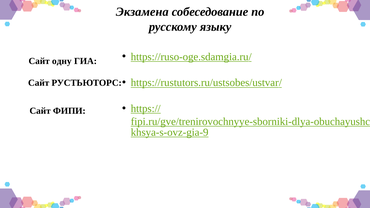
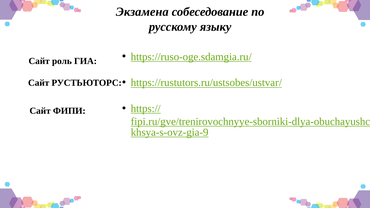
одну: одну -> роль
